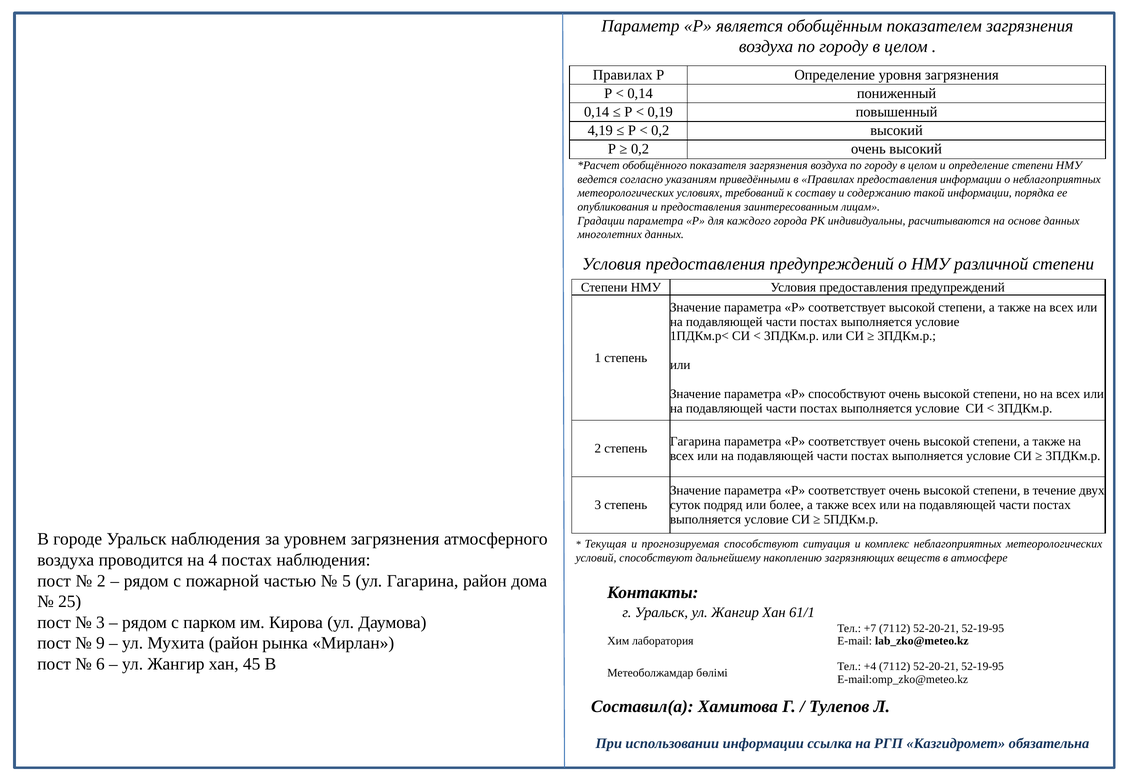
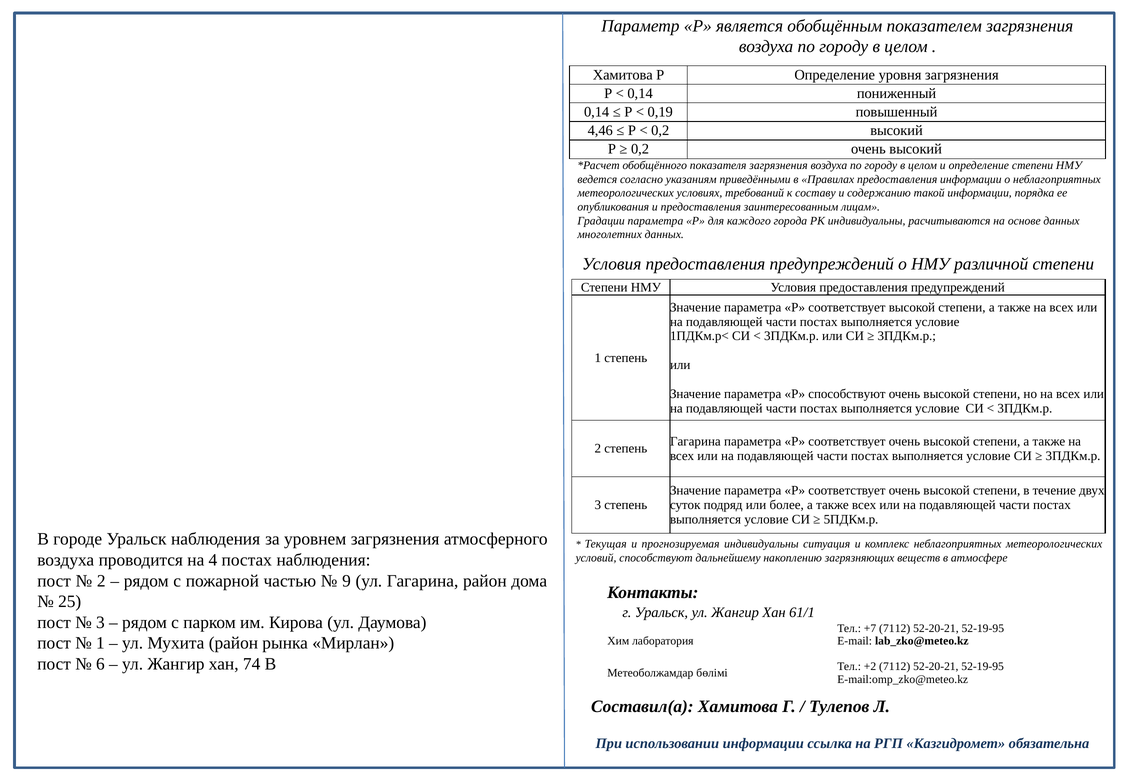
Правилах at (623, 75): Правилах -> Хамитова
4,19: 4,19 -> 4,46
прогнозируемая способствуют: способствуют -> индивидуальны
5: 5 -> 9
9 at (100, 644): 9 -> 1
45: 45 -> 74
+4: +4 -> +2
